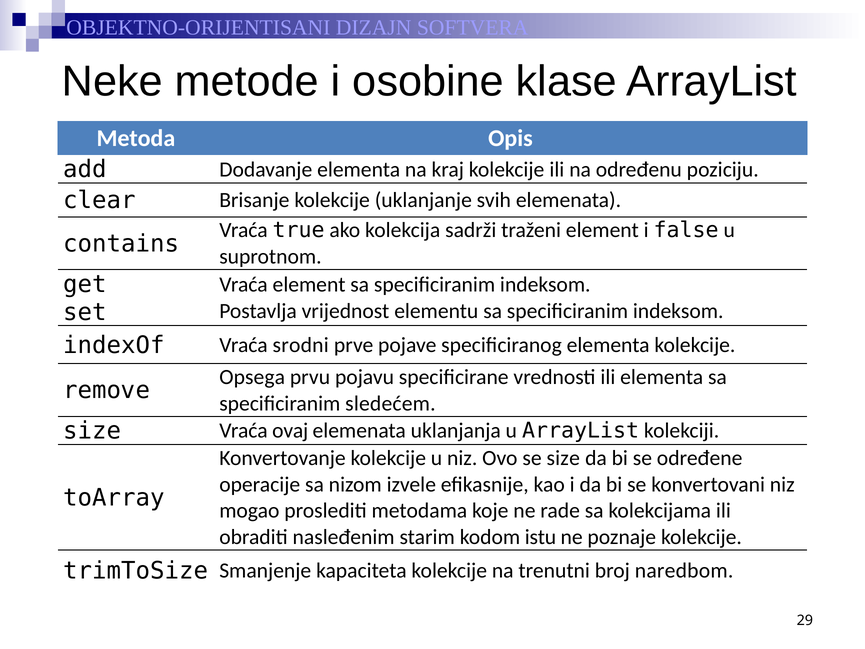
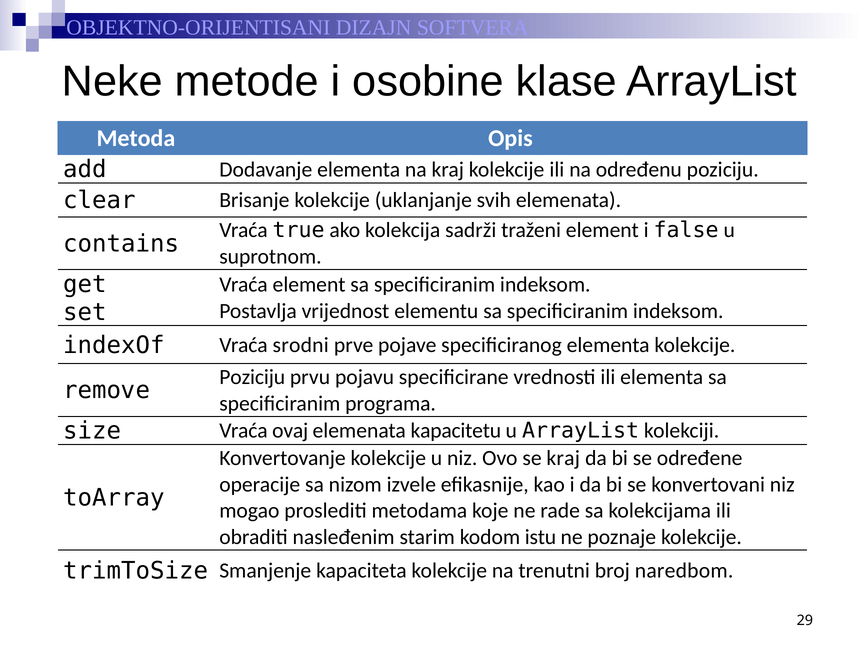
Opsega at (252, 377): Opsega -> Poziciju
sledećem: sledećem -> programa
uklanjanja: uklanjanja -> kapacitetu
se size: size -> kraj
